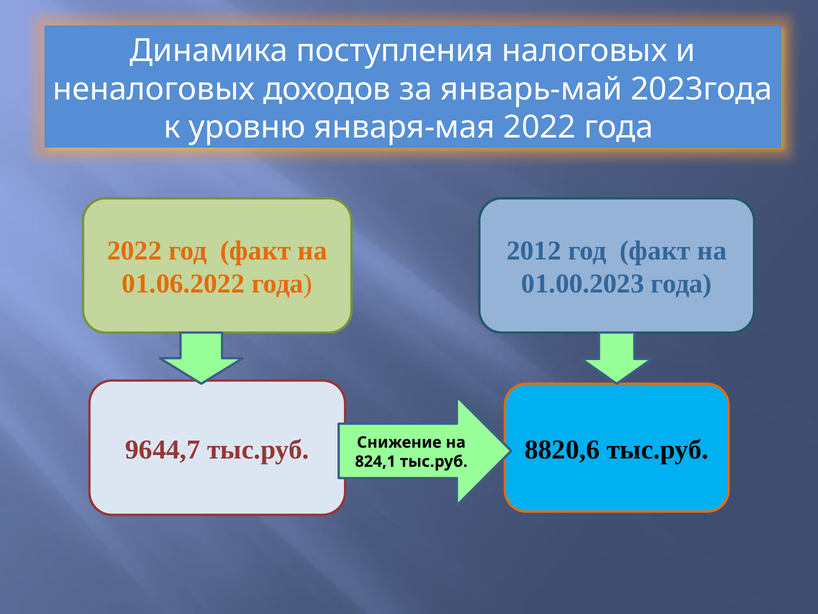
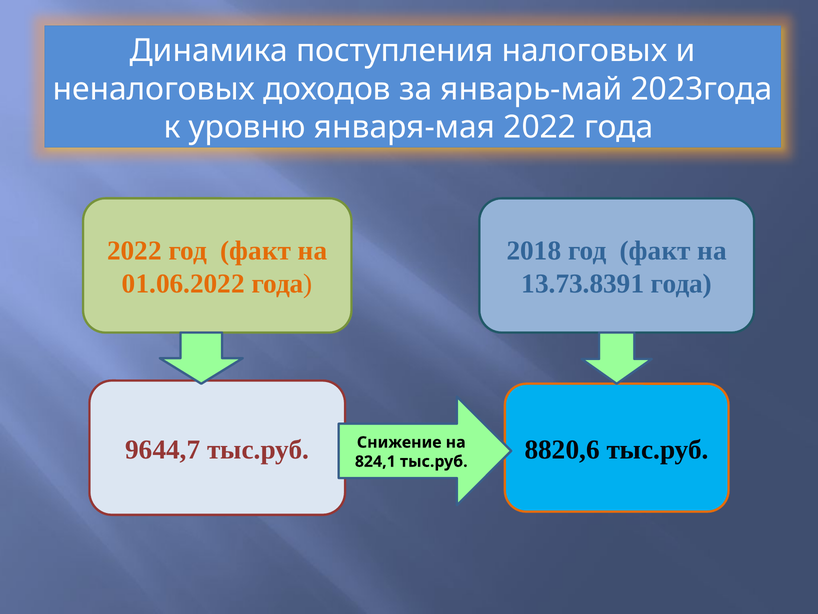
2012: 2012 -> 2018
01.00.2023: 01.00.2023 -> 13.73.8391
